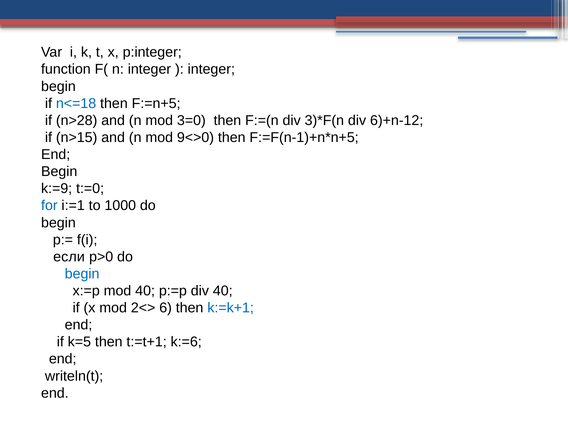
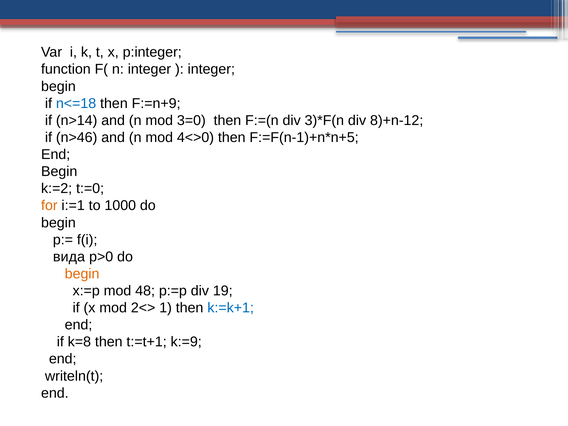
F:=n+5: F:=n+5 -> F:=n+9
n>28: n>28 -> n>14
6)+n-12: 6)+n-12 -> 8)+n-12
n>15: n>15 -> n>46
9<>0: 9<>0 -> 4<>0
k:=9: k:=9 -> k:=2
for colour: blue -> orange
если: если -> вида
begin at (82, 274) colour: blue -> orange
mod 40: 40 -> 48
div 40: 40 -> 19
6: 6 -> 1
k=5: k=5 -> k=8
k:=6: k:=6 -> k:=9
